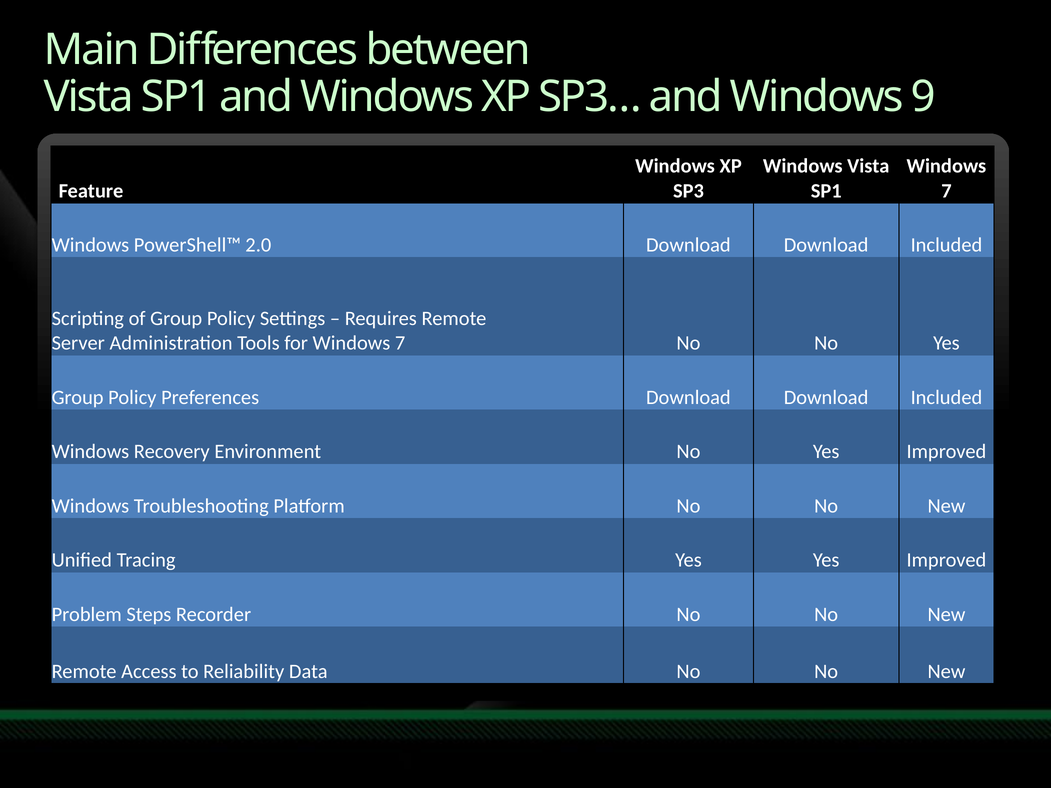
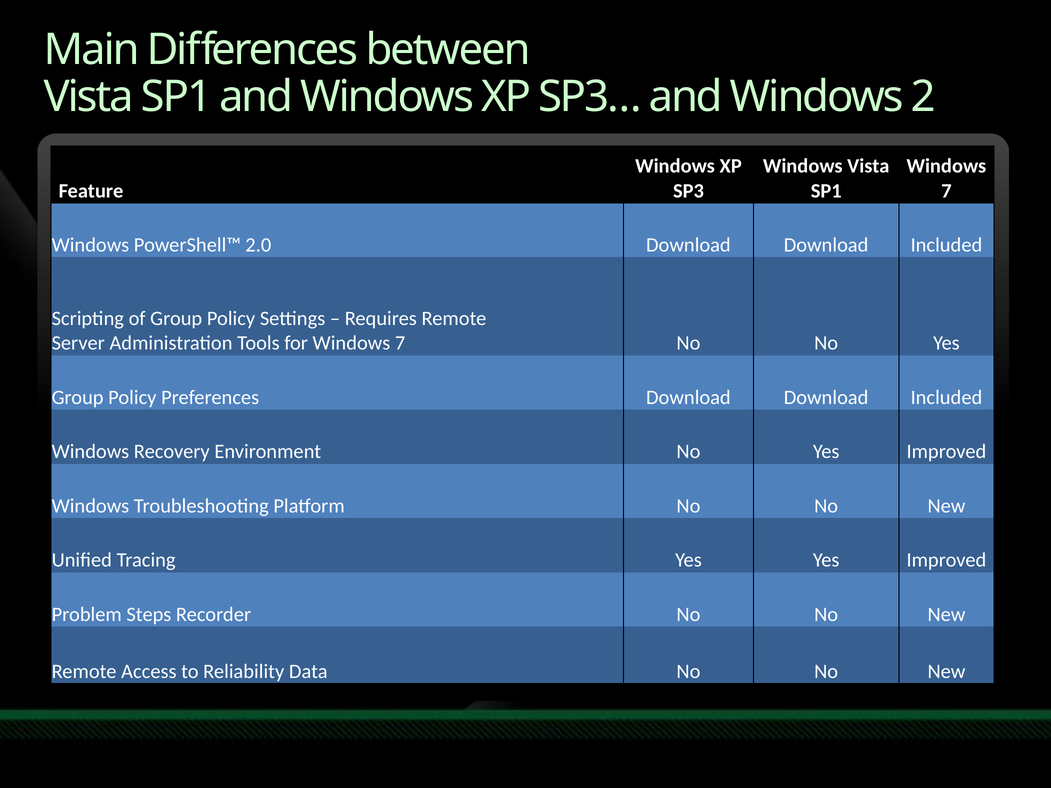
9: 9 -> 2
